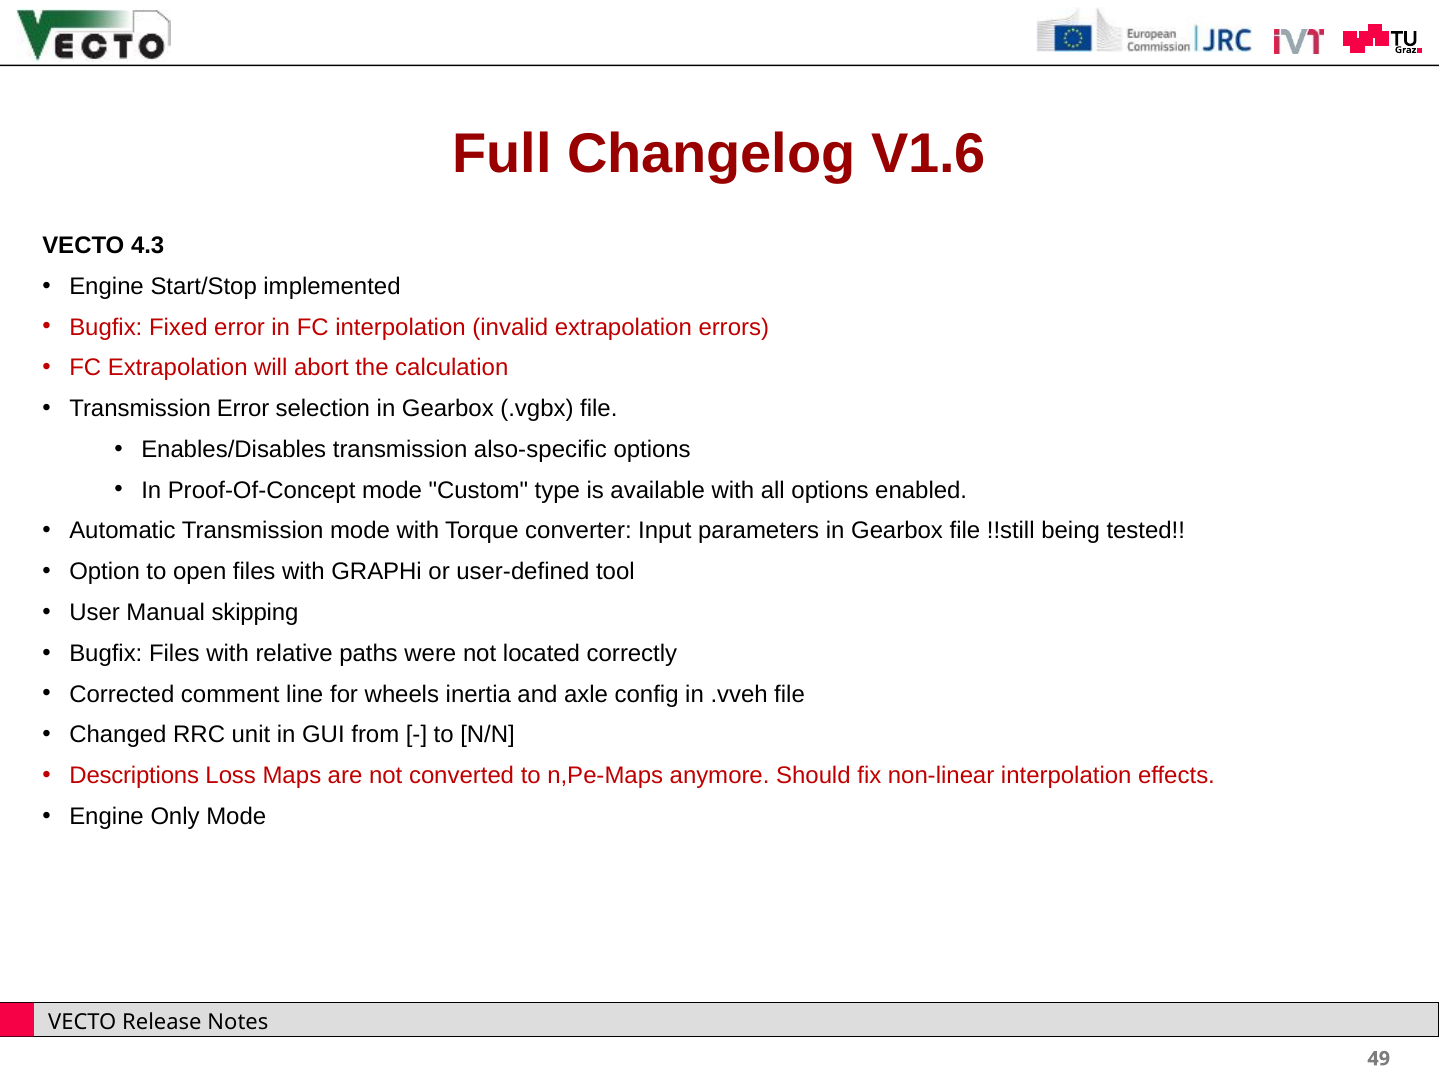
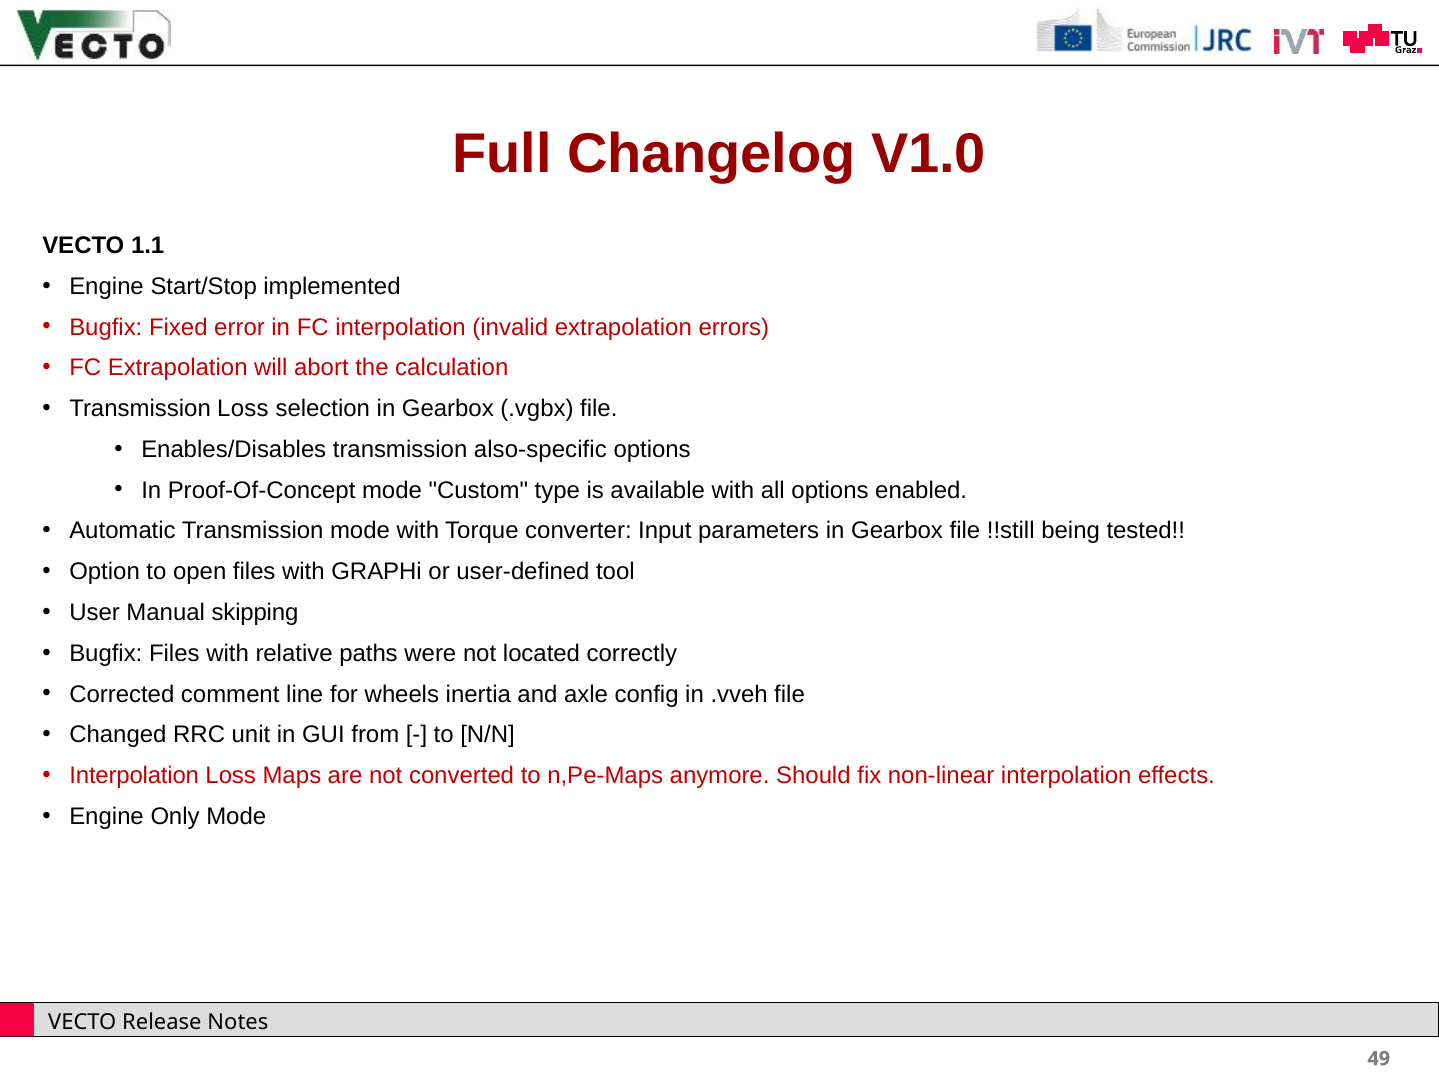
V1.6: V1.6 -> V1.0
4.3: 4.3 -> 1.1
Transmission Error: Error -> Loss
Descriptions at (134, 776): Descriptions -> Interpolation
